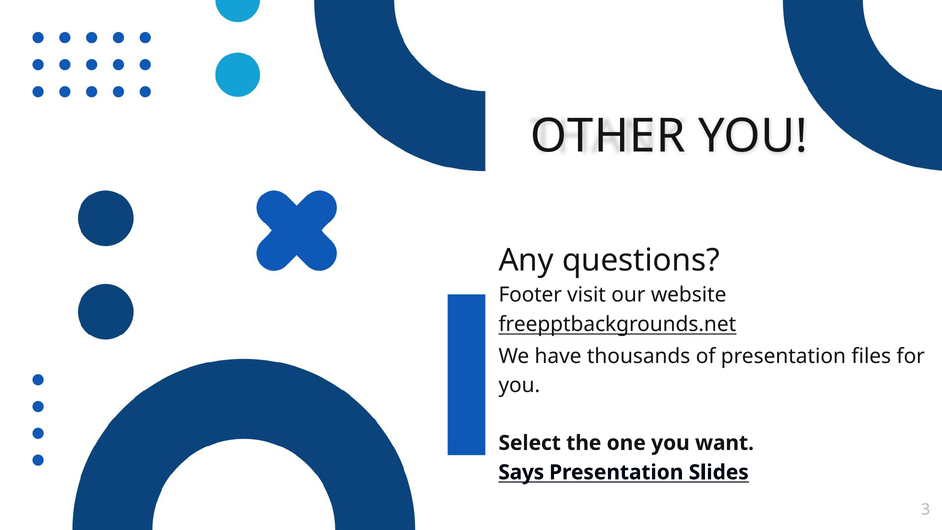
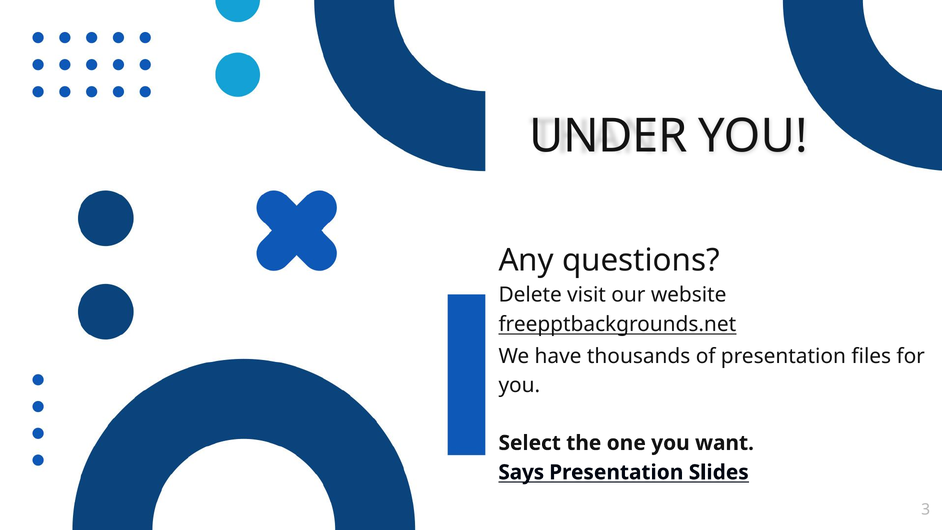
OTHER: OTHER -> UNDER
Footer: Footer -> Delete
